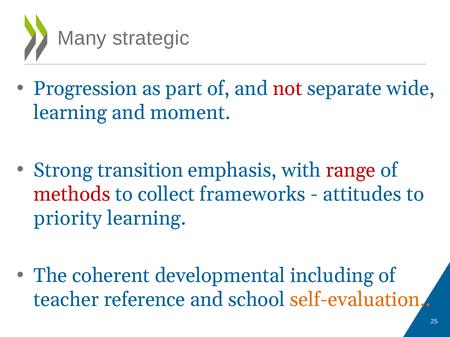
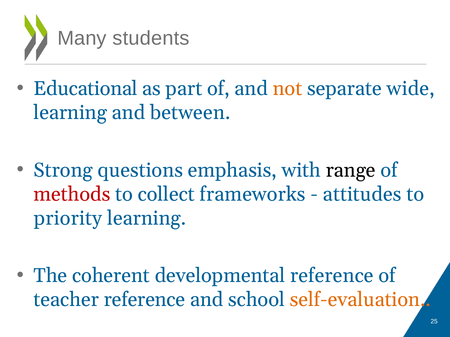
strategic: strategic -> students
Progression: Progression -> Educational
not colour: red -> orange
moment: moment -> between
transition: transition -> questions
range colour: red -> black
developmental including: including -> reference
